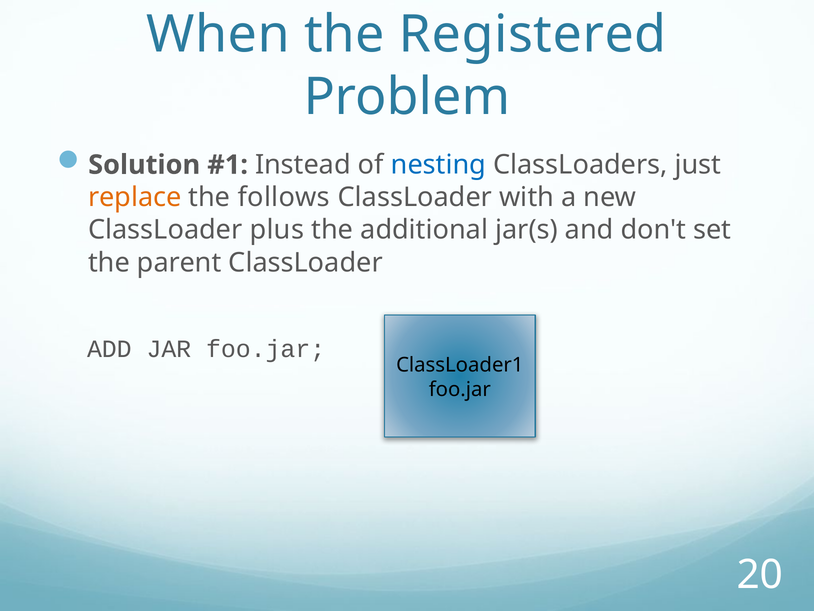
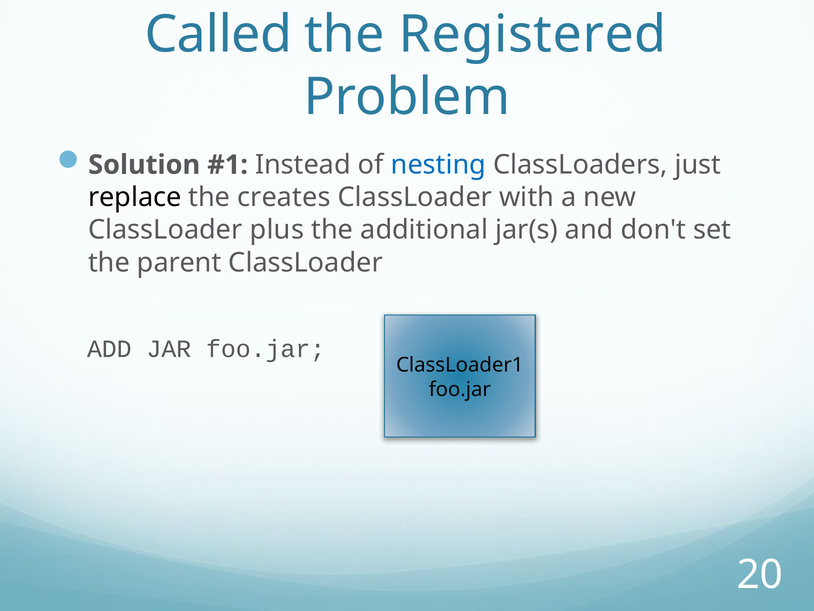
When: When -> Called
replace colour: orange -> black
follows: follows -> creates
